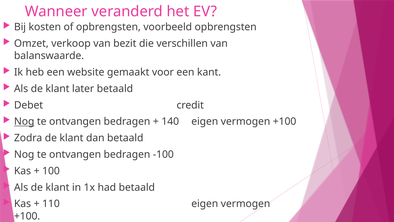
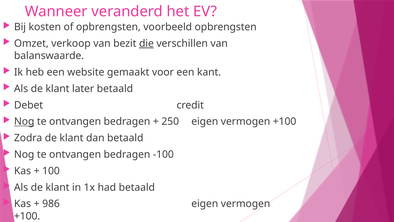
die underline: none -> present
140: 140 -> 250
110: 110 -> 986
